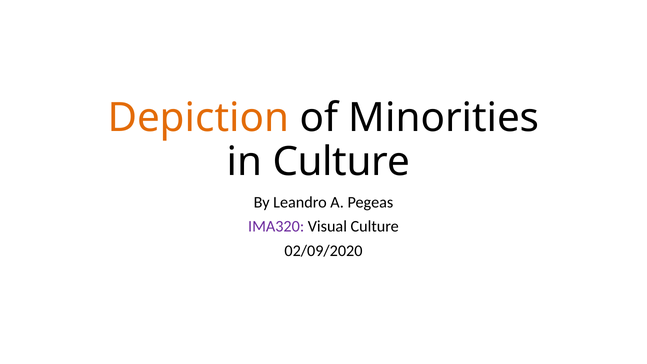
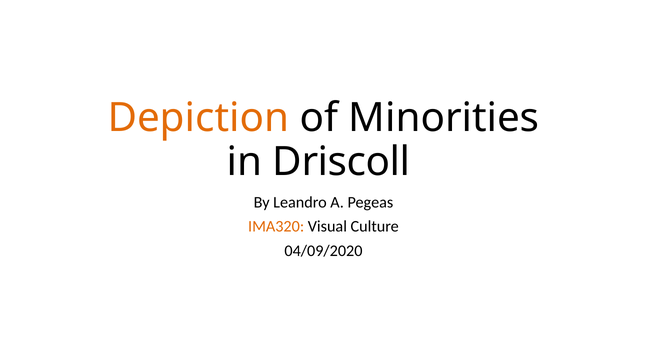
in Culture: Culture -> Driscoll
IMA320 colour: purple -> orange
02/09/2020: 02/09/2020 -> 04/09/2020
